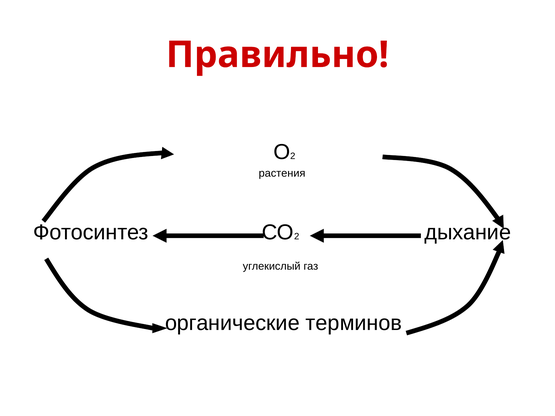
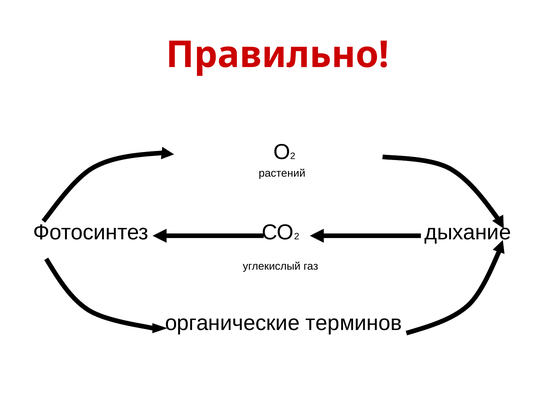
растения: растения -> растений
